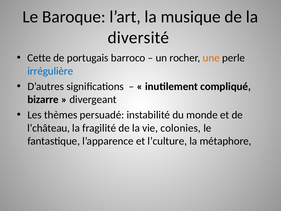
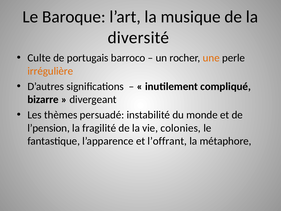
Cette: Cette -> Culte
irrégulière colour: blue -> orange
l’château: l’château -> l’pension
l’culture: l’culture -> l’offrant
